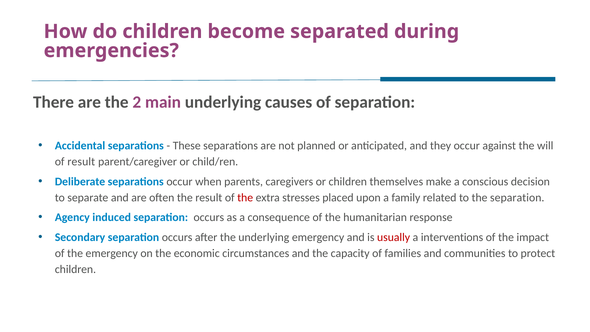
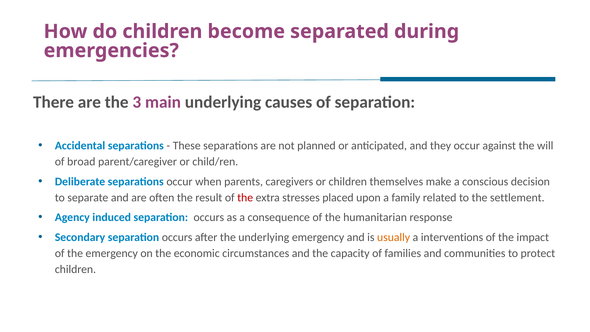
2: 2 -> 3
of result: result -> broad
the separation: separation -> settlement
usually colour: red -> orange
